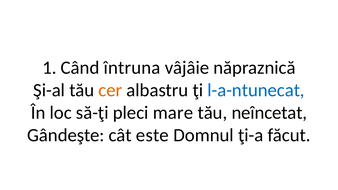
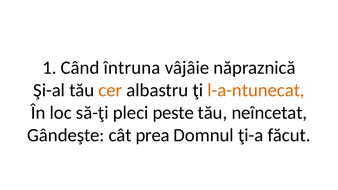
l-a-ntunecat colour: blue -> orange
mare: mare -> peste
este: este -> prea
